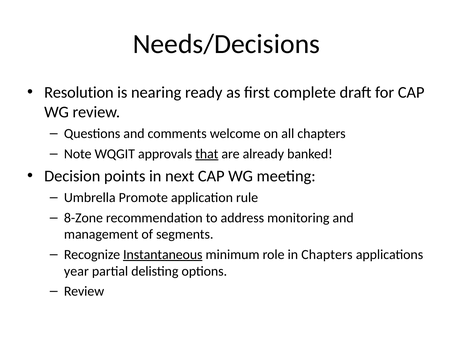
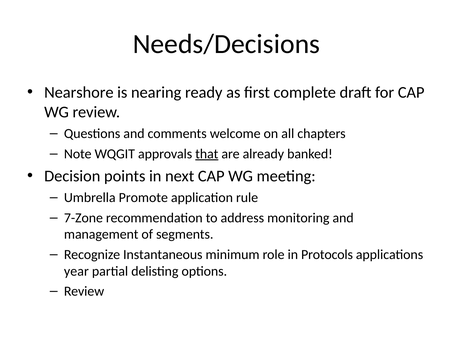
Resolution: Resolution -> Nearshore
8-Zone: 8-Zone -> 7-Zone
Instantaneous underline: present -> none
in Chapters: Chapters -> Protocols
